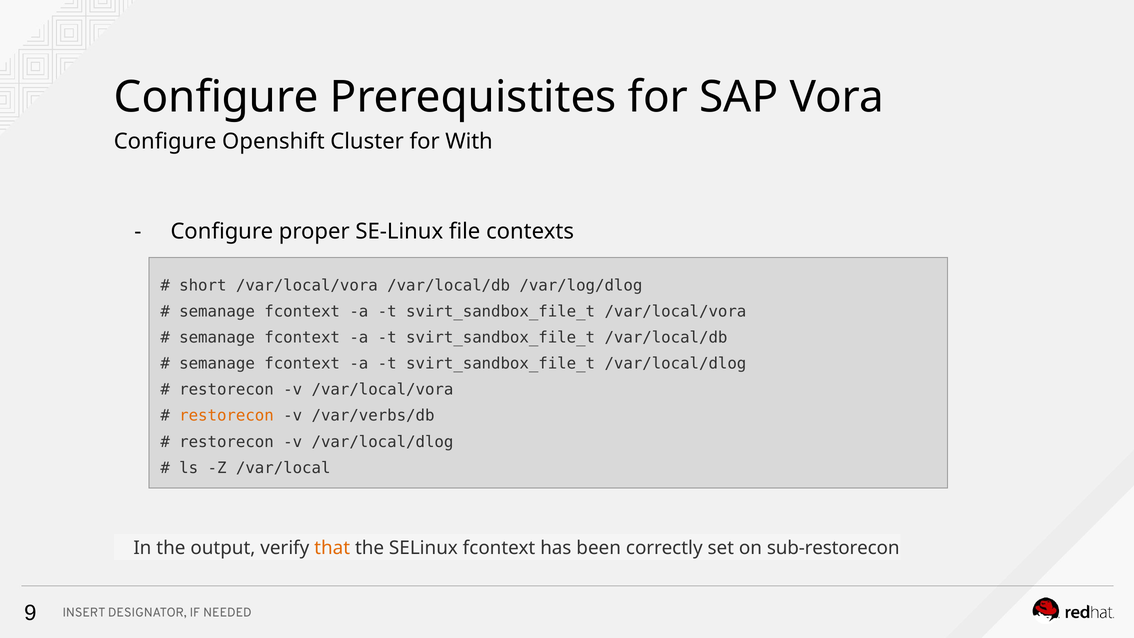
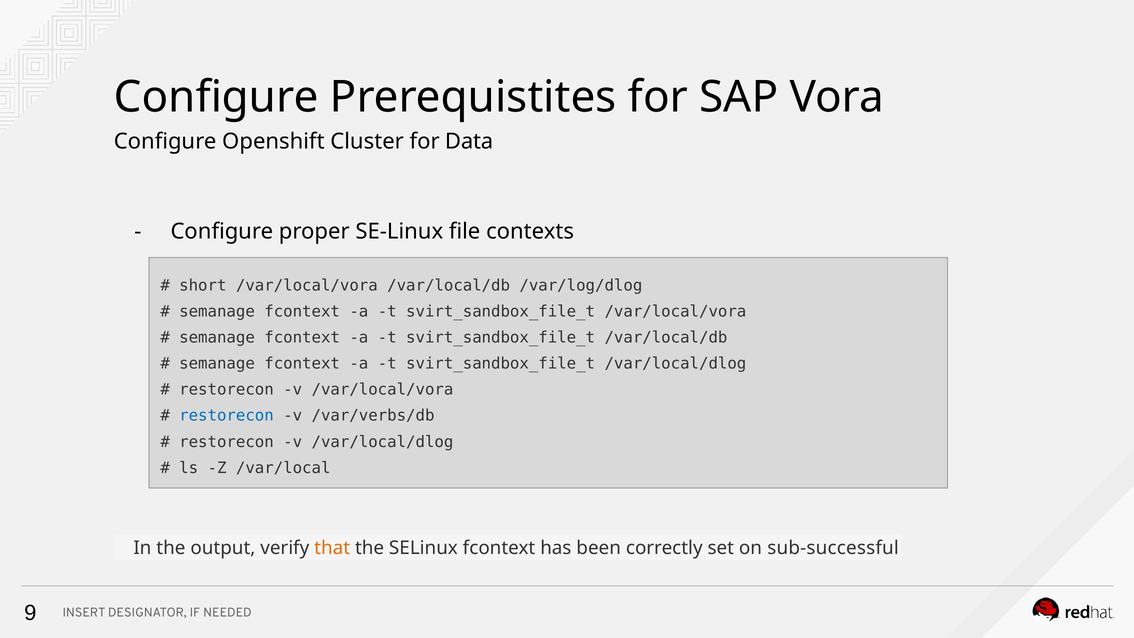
With: With -> Data
restorecon at (226, 416) colour: orange -> blue
sub-restorecon: sub-restorecon -> sub-successful
